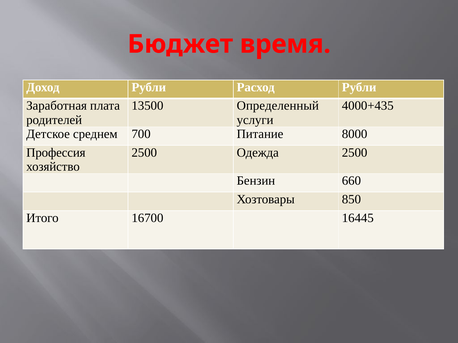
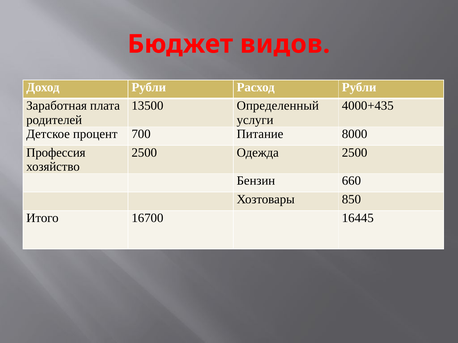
время: время -> видов
среднем: среднем -> процент
